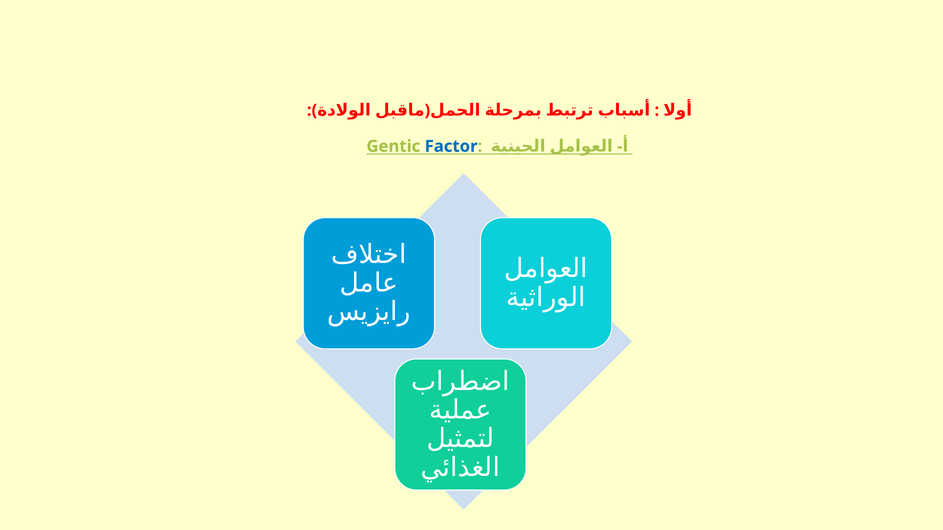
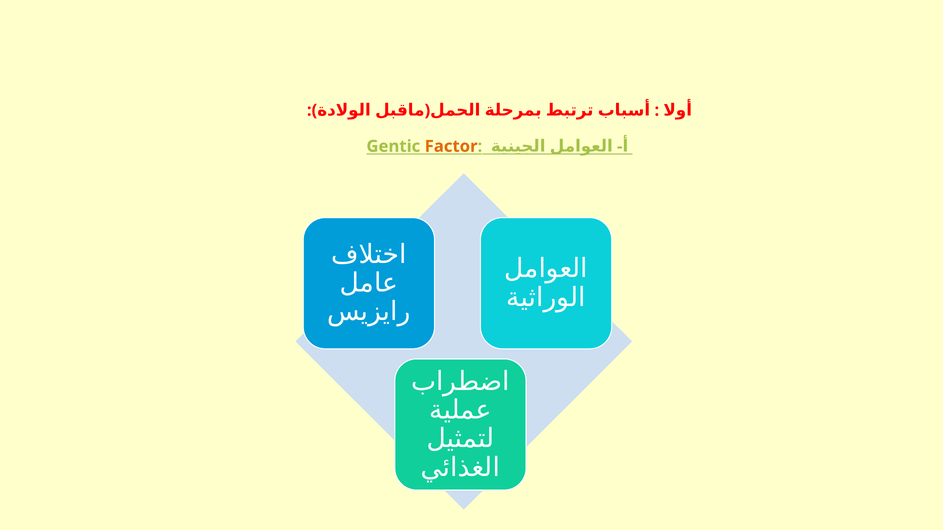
Factor colour: blue -> orange
